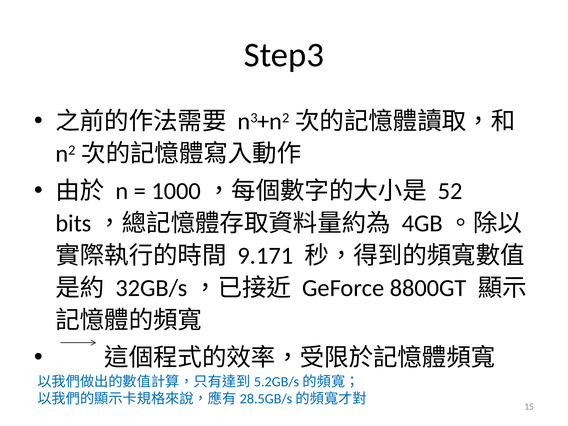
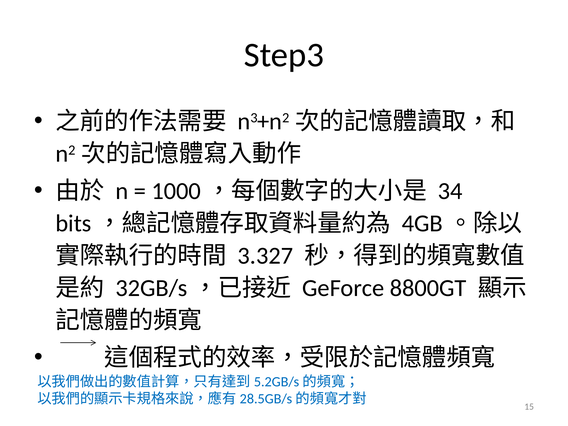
52: 52 -> 34
9.171: 9.171 -> 3.327
